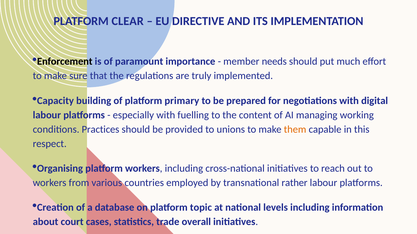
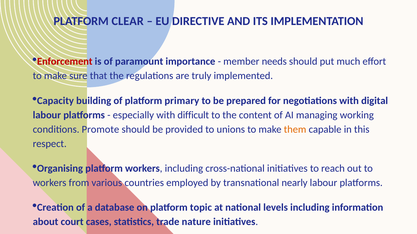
Enforcement colour: black -> red
fuelling: fuelling -> difficult
Practices: Practices -> Promote
rather: rather -> nearly
overall: overall -> nature
